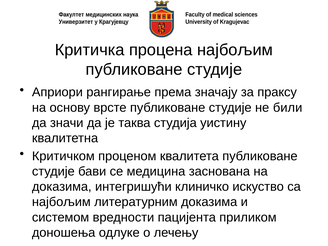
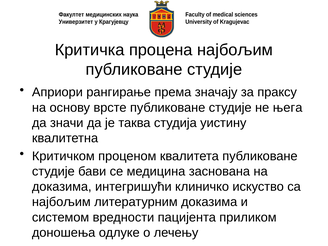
били: били -> њега
